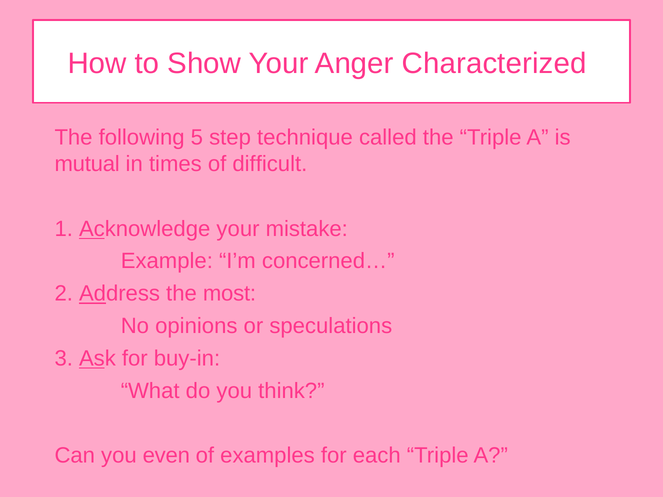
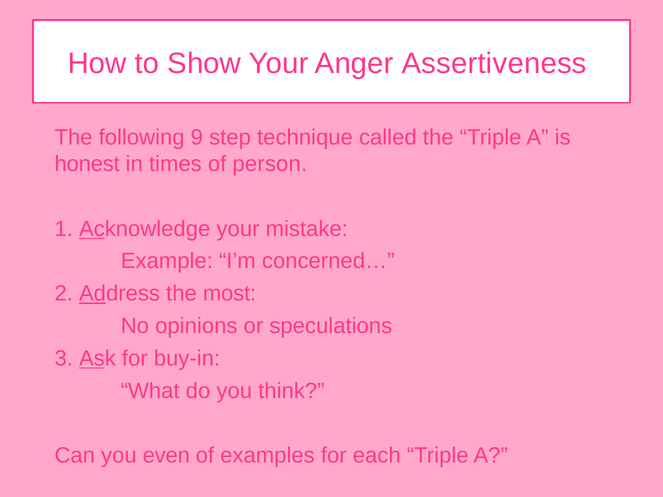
Characterized: Characterized -> Assertiveness
5: 5 -> 9
mutual: mutual -> honest
difficult: difficult -> person
